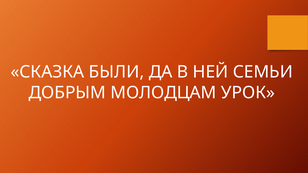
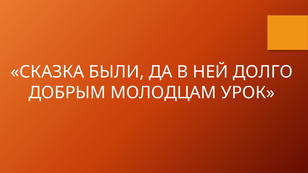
СЕМЬИ: СЕМЬИ -> ДОЛГО
